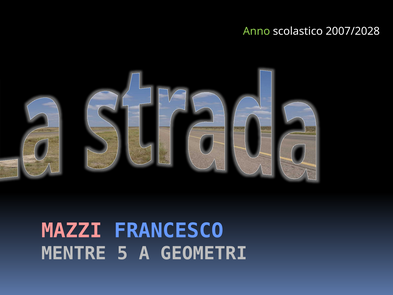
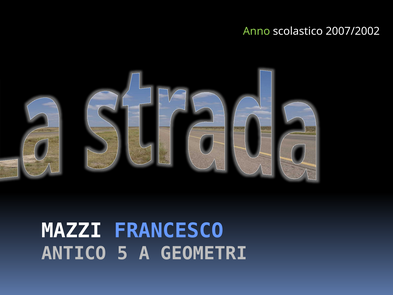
2007/2028: 2007/2028 -> 2007/2002
MAZZI colour: pink -> white
MENTRE: MENTRE -> ANTICO
